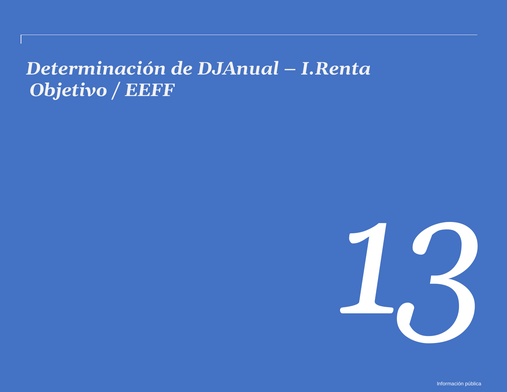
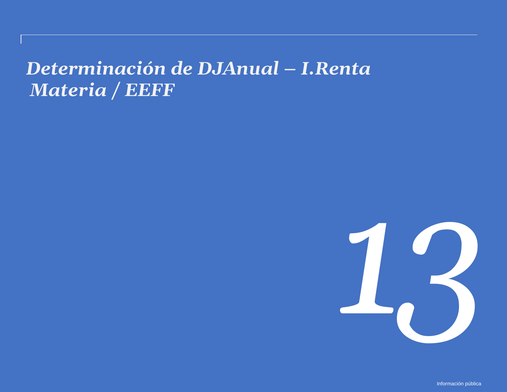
Objetivo: Objetivo -> Materia
